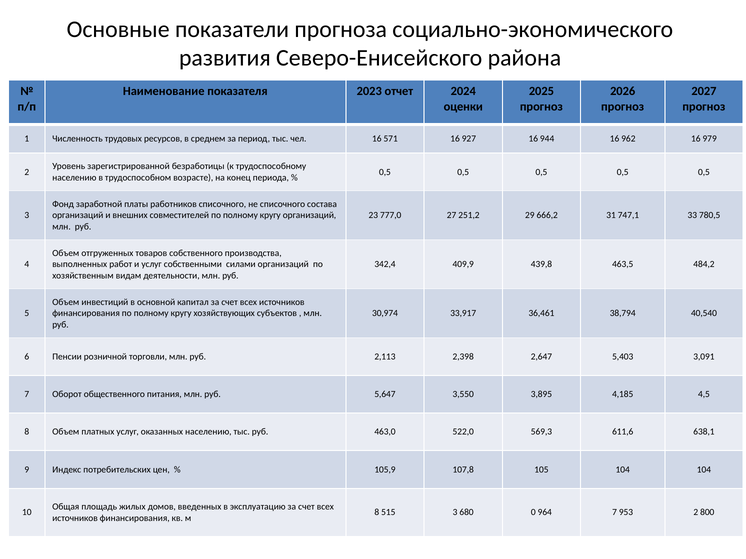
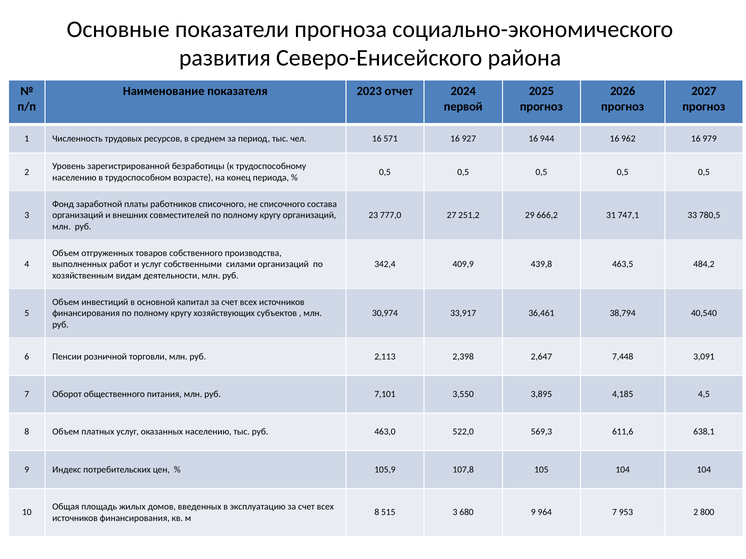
оценки: оценки -> первой
5,403: 5,403 -> 7,448
5,647: 5,647 -> 7,101
680 0: 0 -> 9
